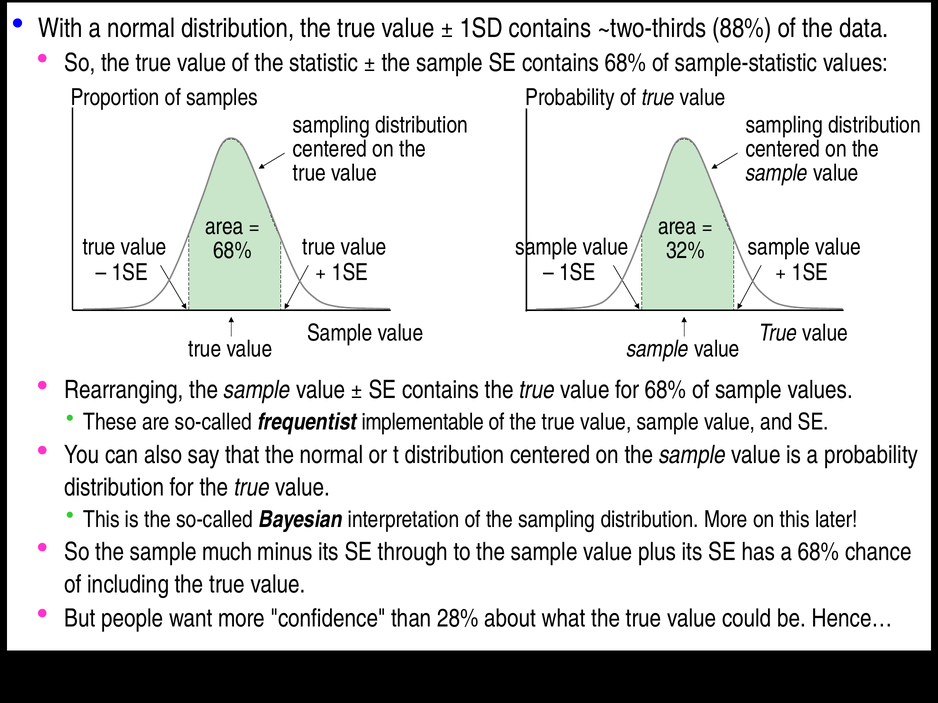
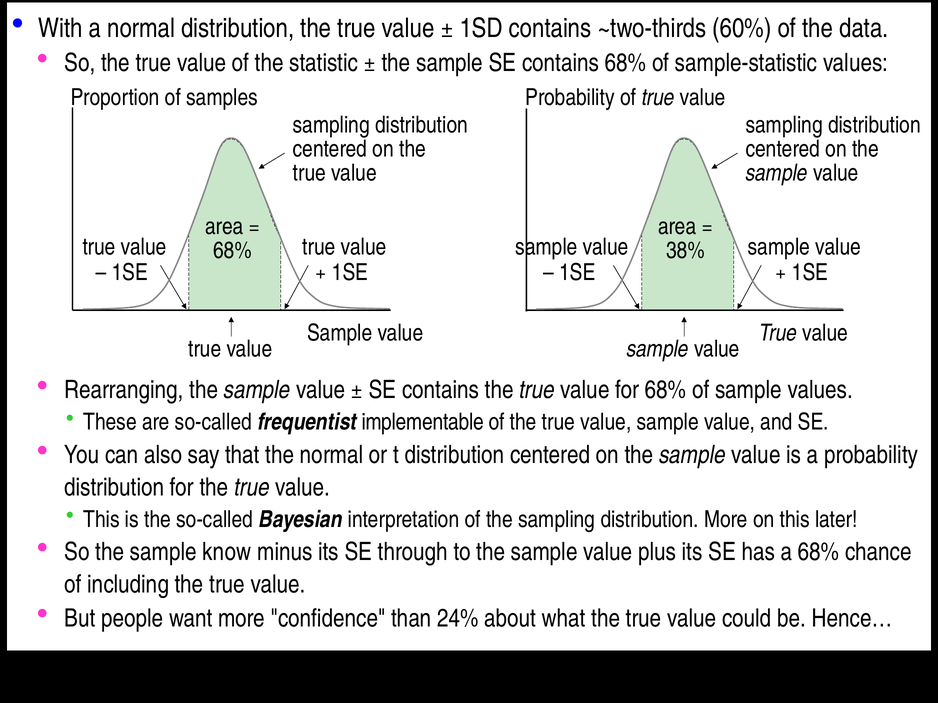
88%: 88% -> 60%
32%: 32% -> 38%
much: much -> know
28%: 28% -> 24%
